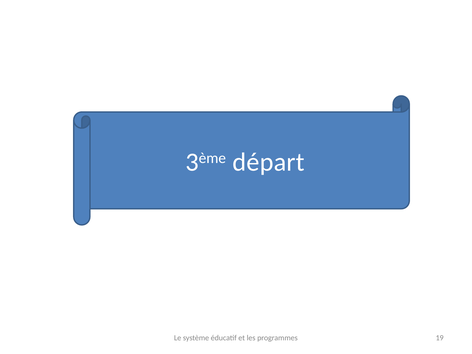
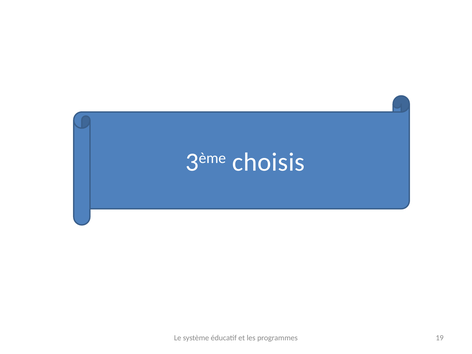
départ: départ -> choisis
